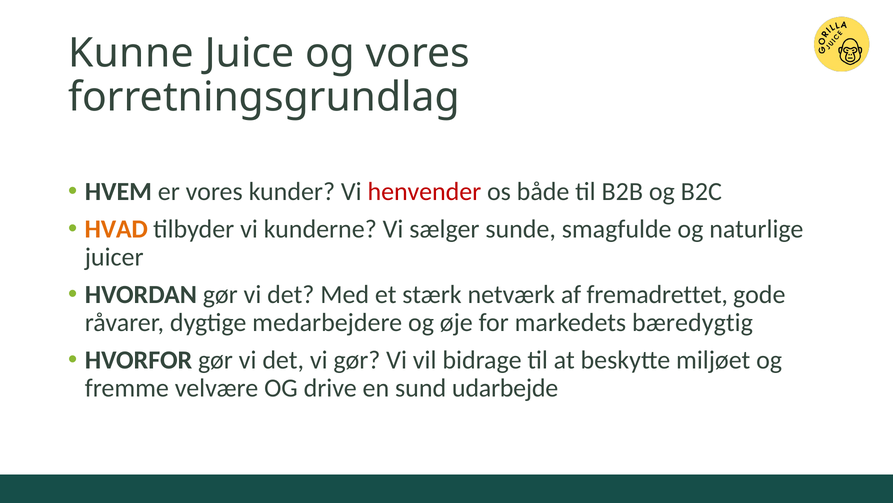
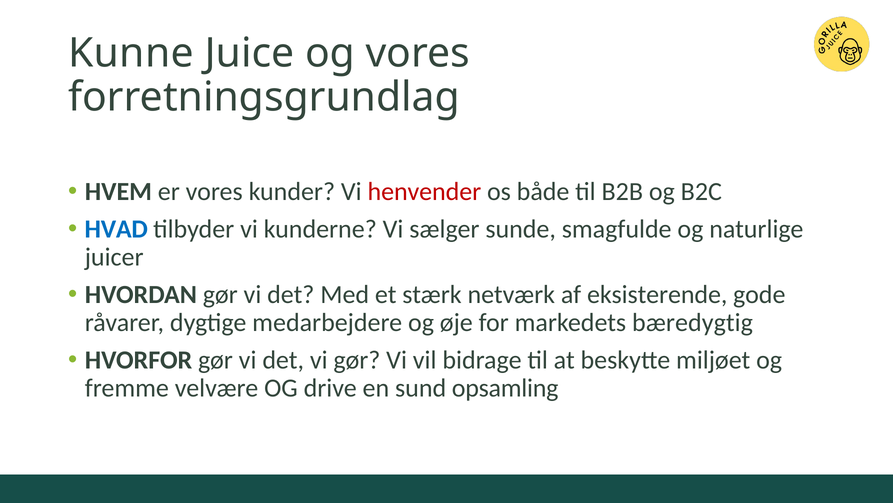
HVAD colour: orange -> blue
fremadrettet: fremadrettet -> eksisterende
udarbejde: udarbejde -> opsamling
